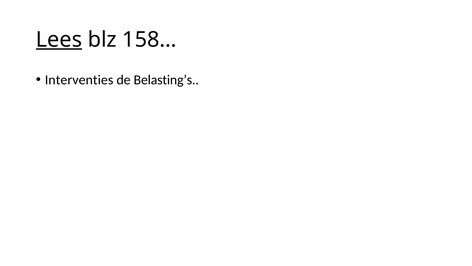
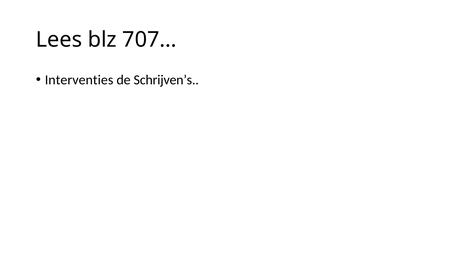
Lees underline: present -> none
158…: 158… -> 707…
Belasting’s: Belasting’s -> Schrijven’s
